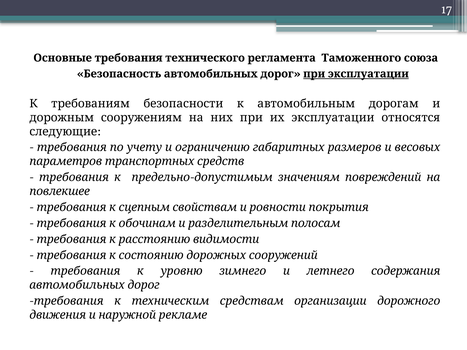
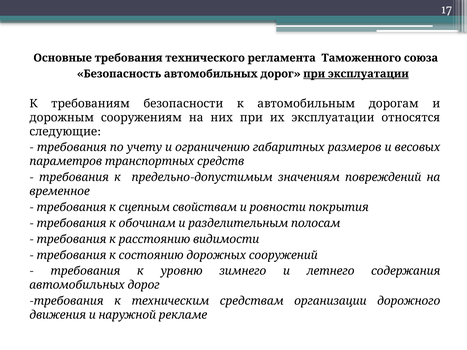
повлекшее: повлекшее -> временное
